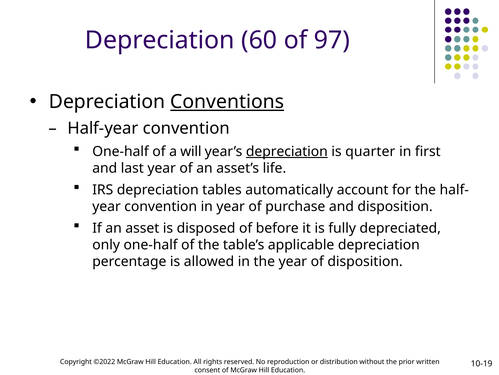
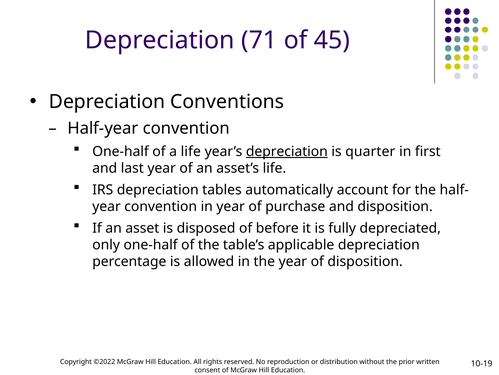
60: 60 -> 71
97: 97 -> 45
Conventions underline: present -> none
a will: will -> life
